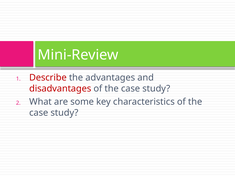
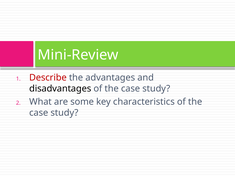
disadvantages colour: red -> black
